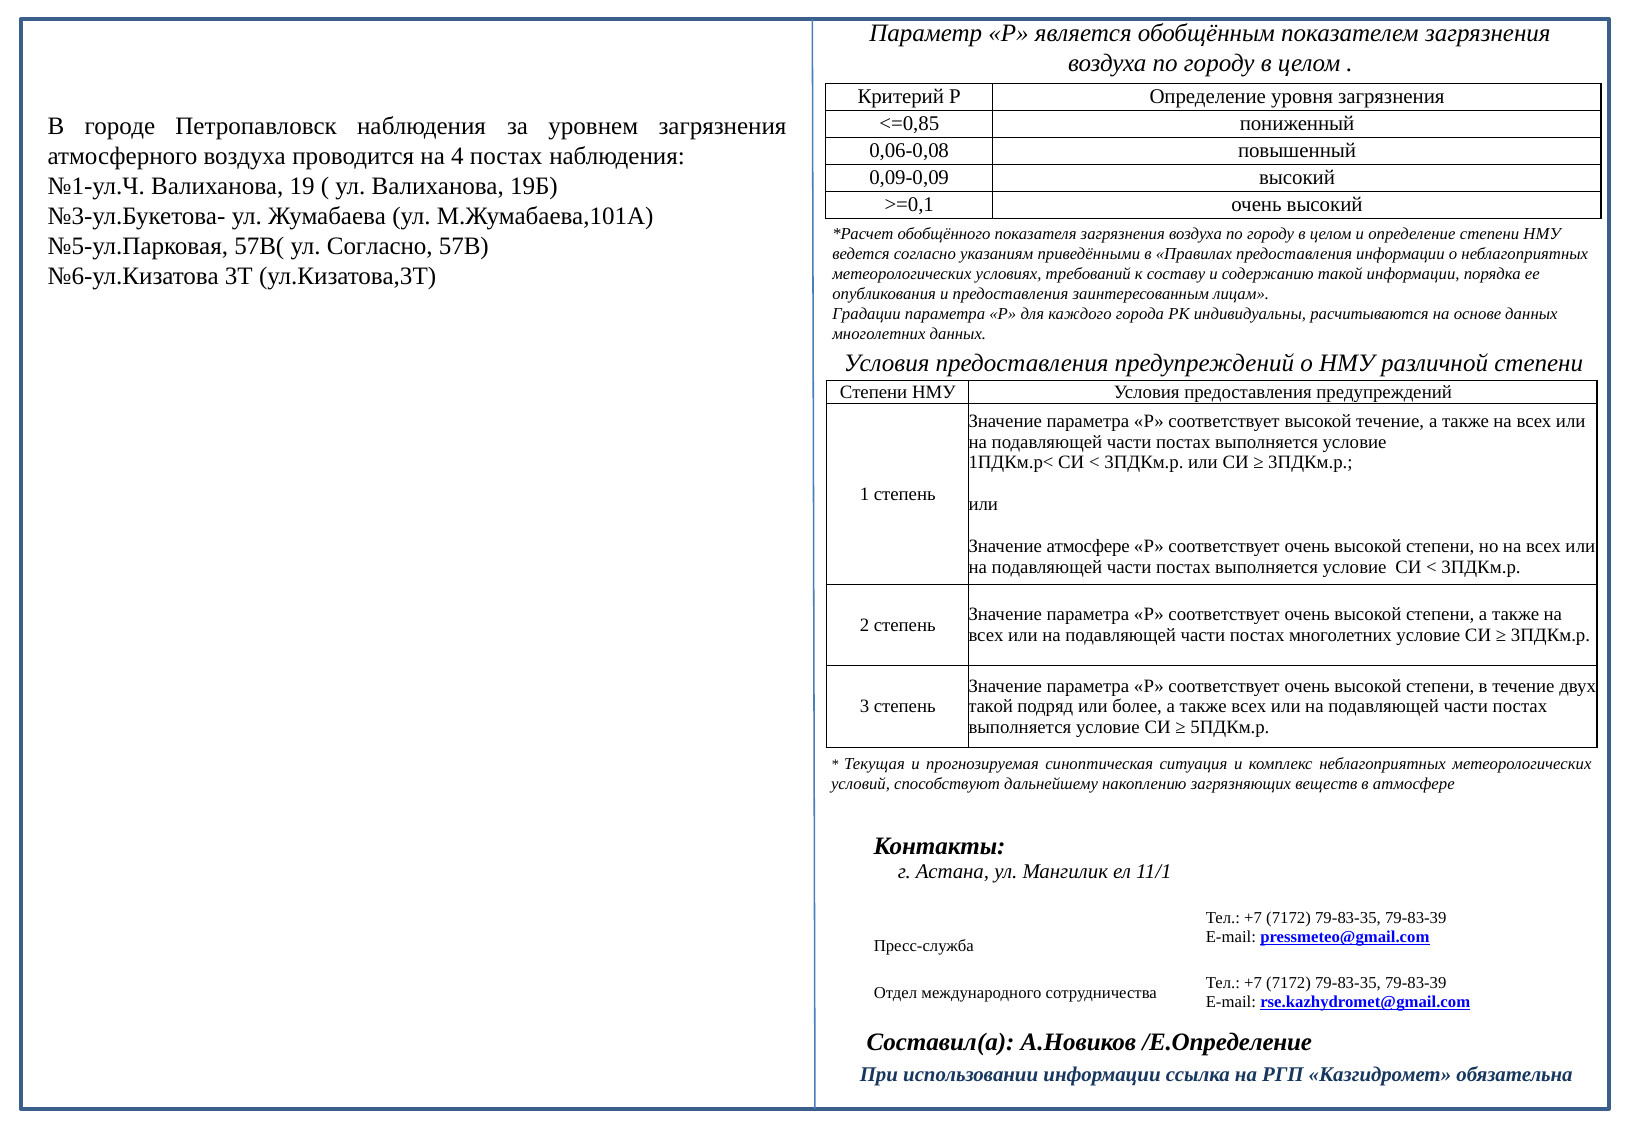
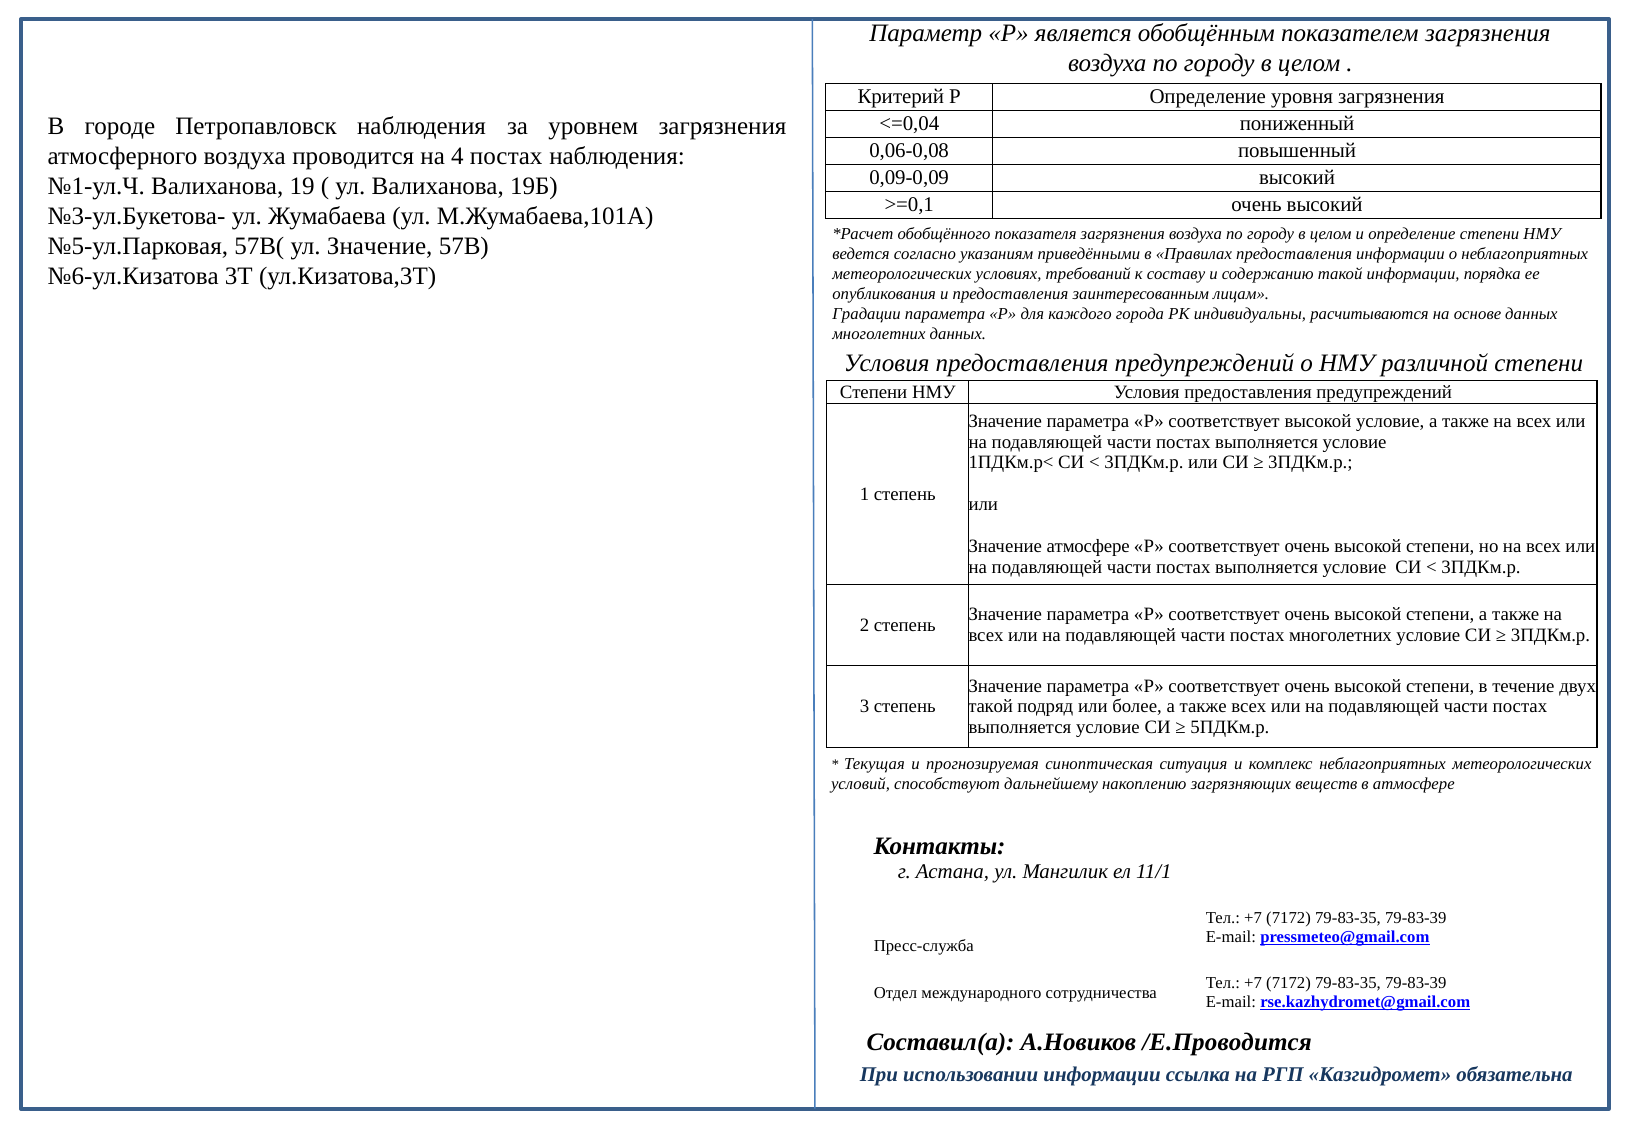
<=0,85: <=0,85 -> <=0,04
ул Согласно: Согласно -> Значение
высокой течение: течение -> условие
/Е.Определение: /Е.Определение -> /Е.Проводится
